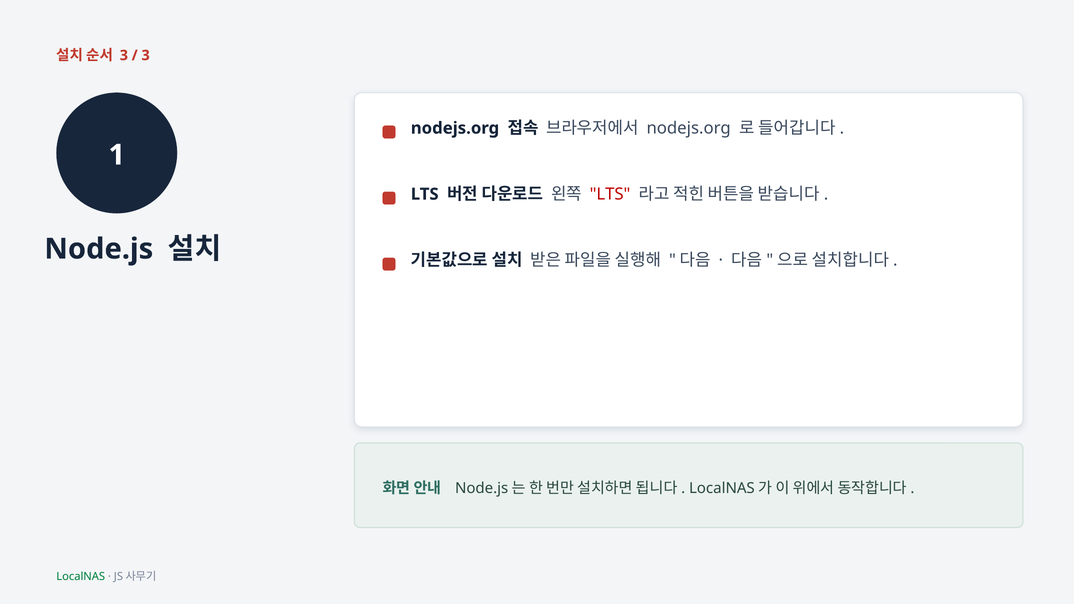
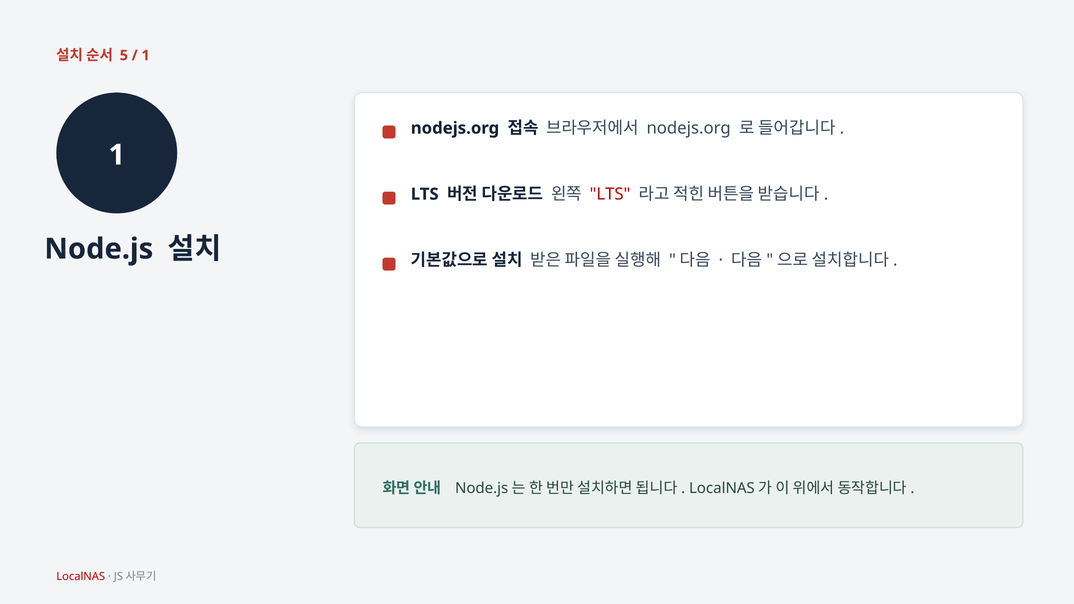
3 at (124, 55): 3 -> 5
3 at (146, 55): 3 -> 1
LocalNAS colour: green -> red
